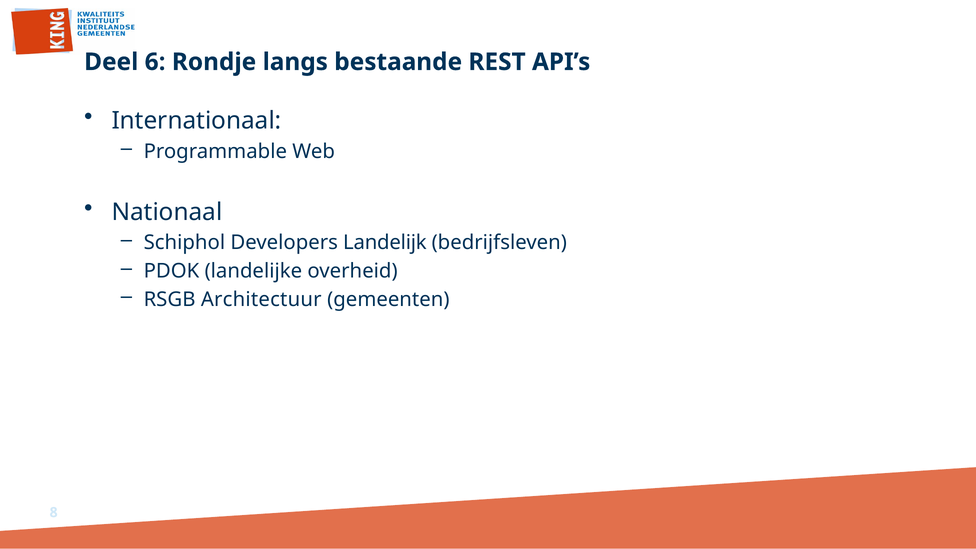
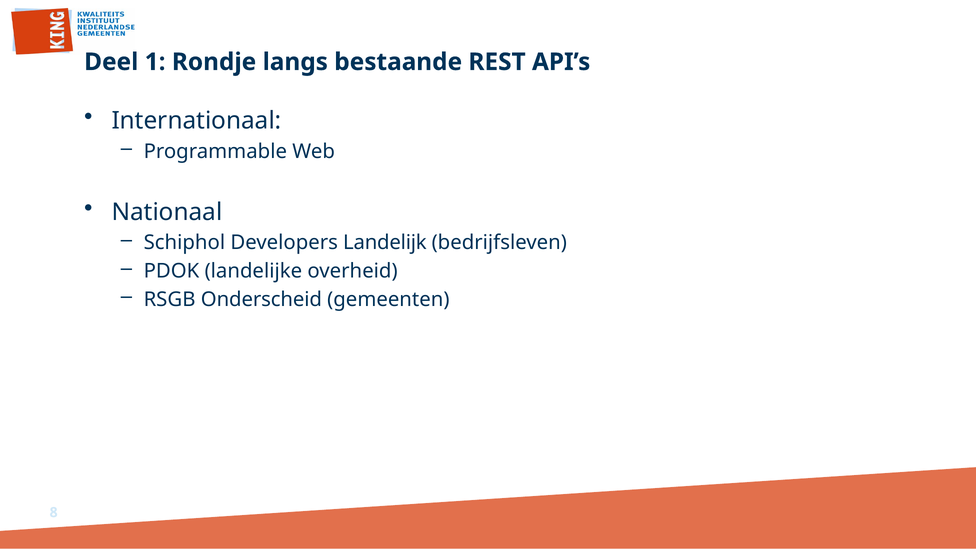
6: 6 -> 1
Architectuur: Architectuur -> Onderscheid
